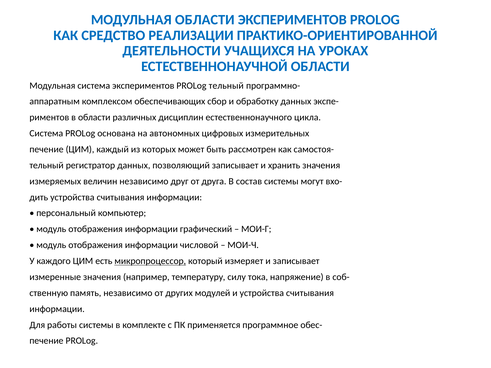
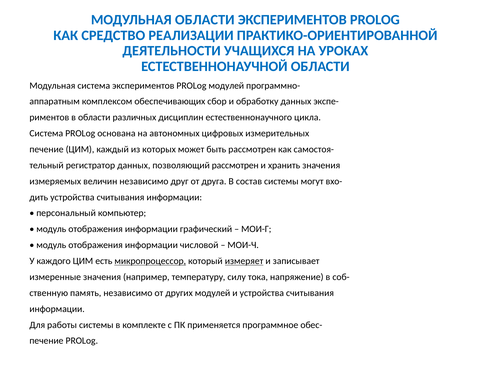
PROLog тельный: тельный -> модулей
позволяющий записывает: записывает -> рассмотрен
измеряет underline: none -> present
